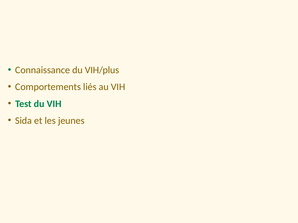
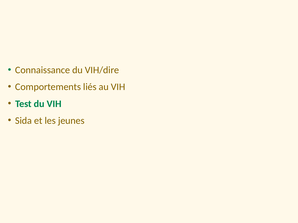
VIH/plus: VIH/plus -> VIH/dire
